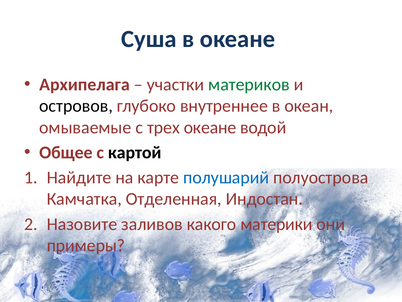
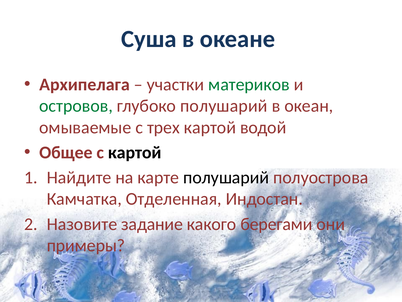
островов colour: black -> green
глубоко внутреннее: внутреннее -> полушарий
трех океане: океане -> картой
полушарий at (226, 177) colour: blue -> black
заливов: заливов -> задание
материки: материки -> берегами
